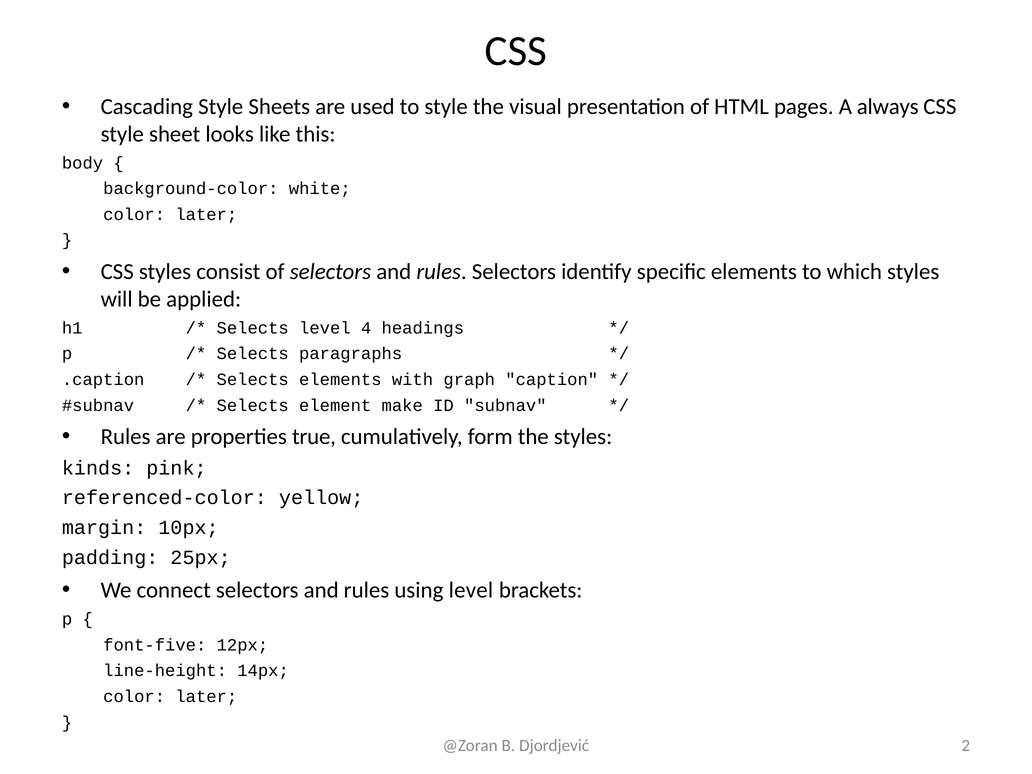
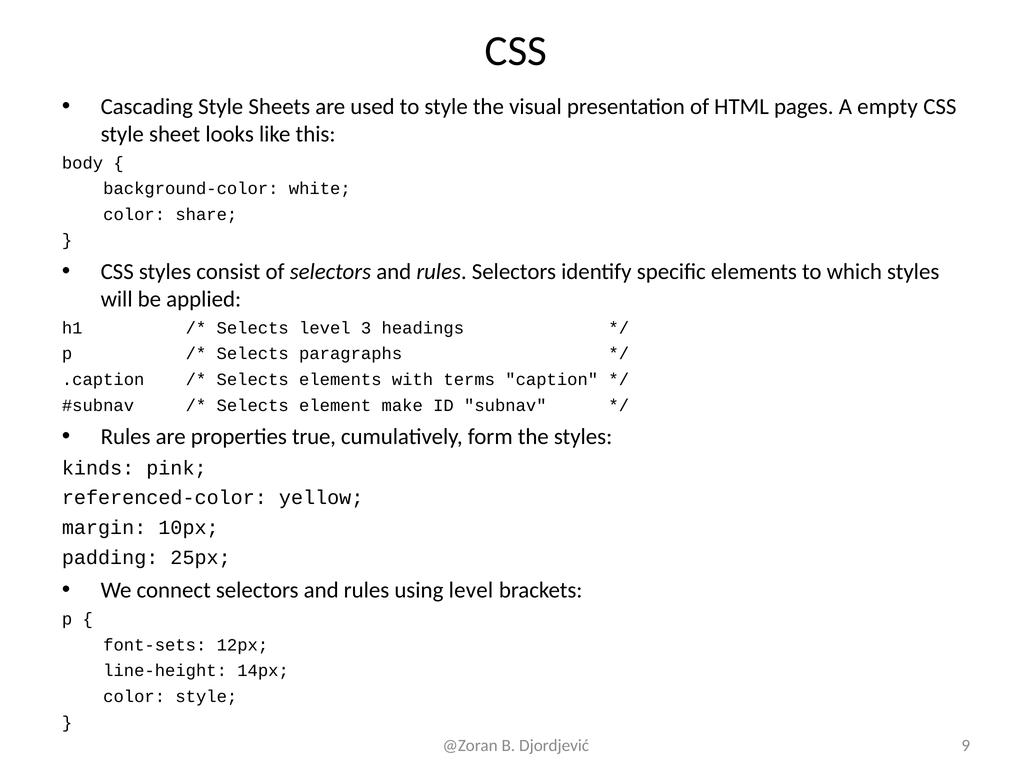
always: always -> empty
later at (206, 214): later -> share
4: 4 -> 3
graph: graph -> terms
font-five: font-five -> font-sets
later at (206, 697): later -> style
2: 2 -> 9
